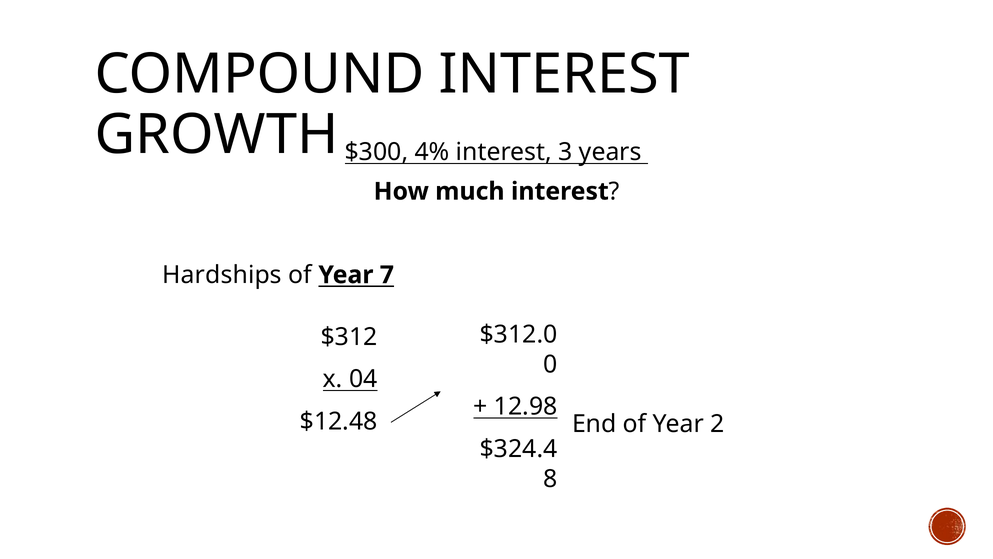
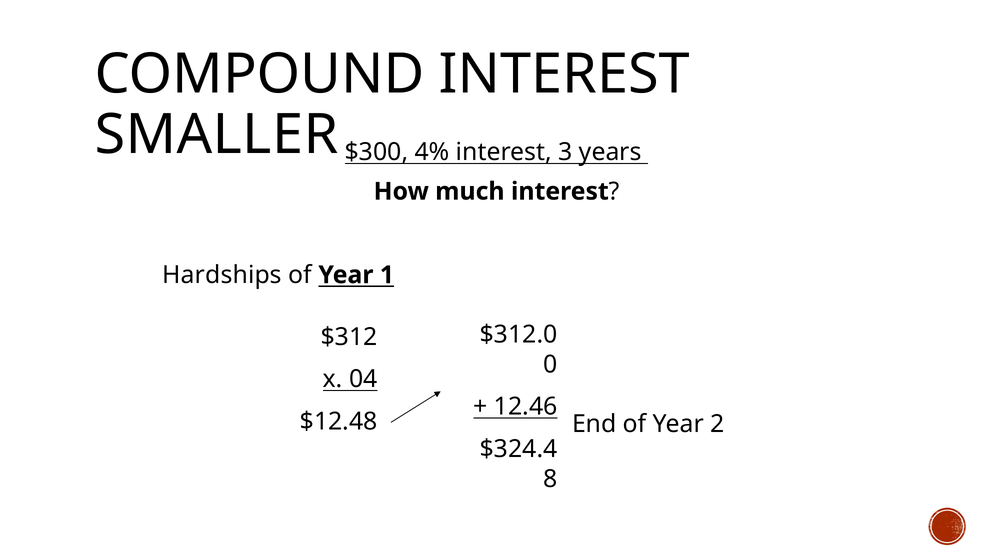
GROWTH: GROWTH -> SMALLER
7: 7 -> 1
12.98: 12.98 -> 12.46
